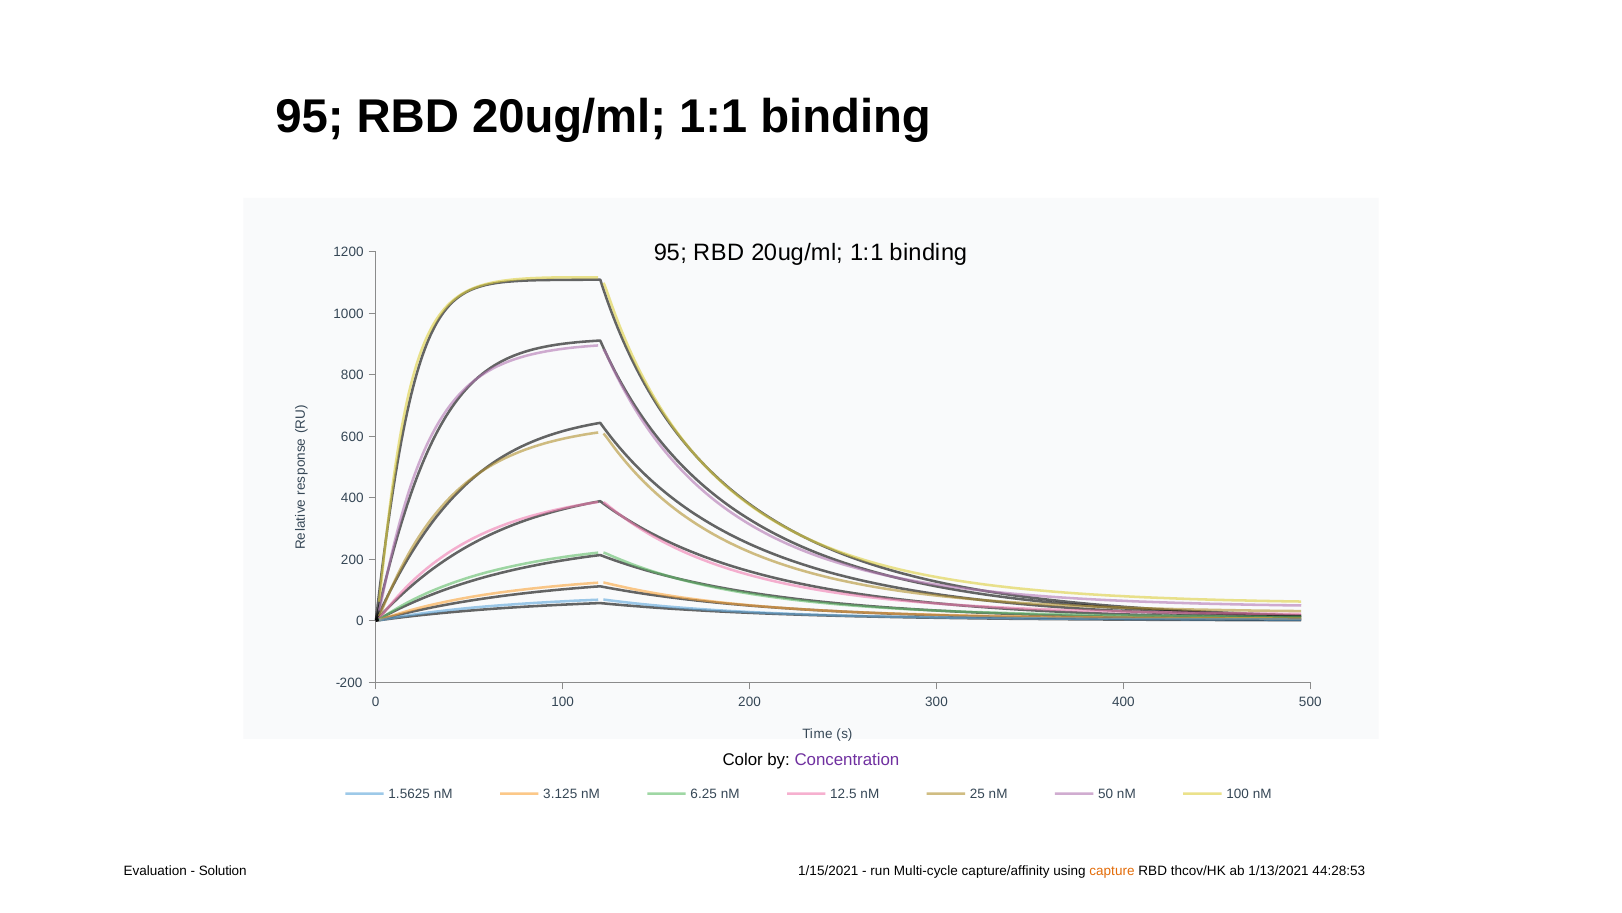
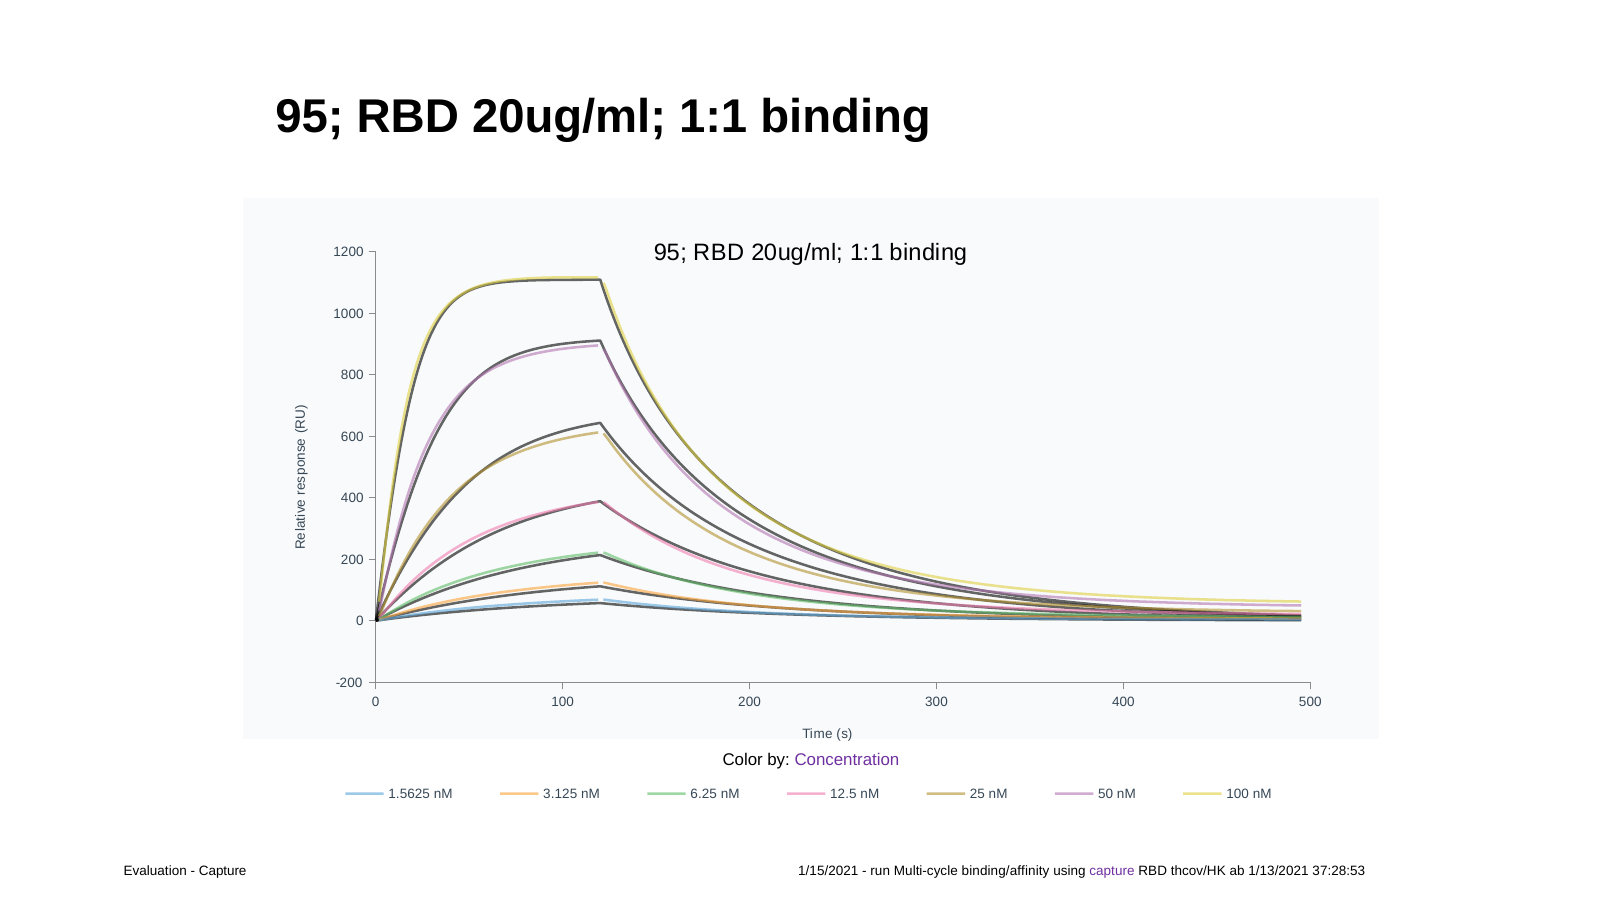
Solution at (223, 871): Solution -> Capture
capture/affinity: capture/affinity -> binding/affinity
capture at (1112, 871) colour: orange -> purple
44:28:53: 44:28:53 -> 37:28:53
